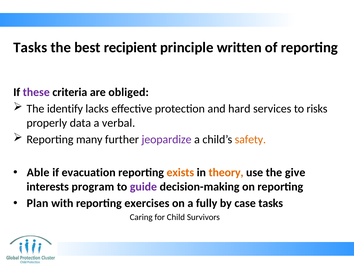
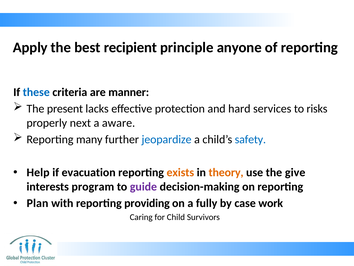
Tasks at (30, 47): Tasks -> Apply
written: written -> anyone
these colour: purple -> blue
obliged: obliged -> manner
identify: identify -> present
data: data -> next
verbal: verbal -> aware
jeopardize colour: purple -> blue
safety colour: orange -> blue
Able: Able -> Help
exercises: exercises -> providing
case tasks: tasks -> work
